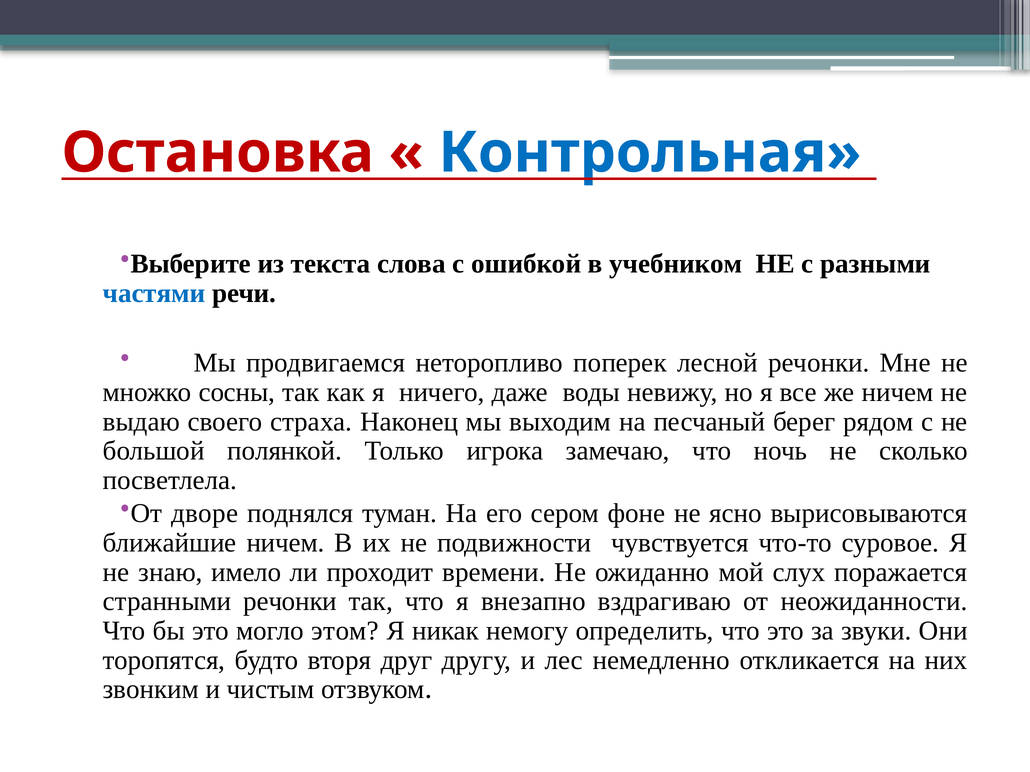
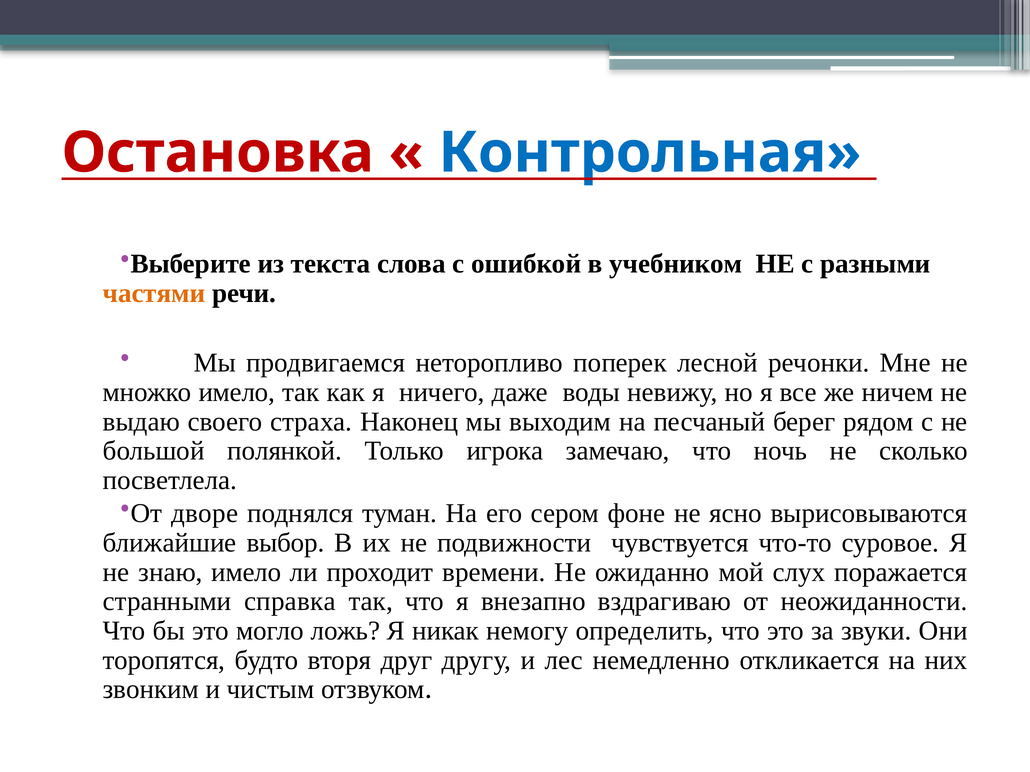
частями colour: blue -> orange
множко сосны: сосны -> имело
ближайшие ничем: ничем -> выбор
странными речонки: речонки -> справка
этом: этом -> ложь
